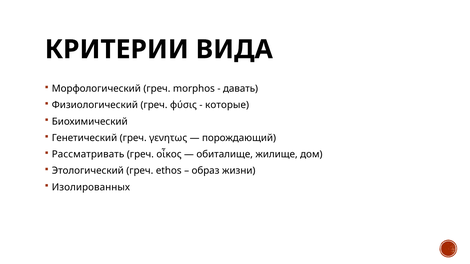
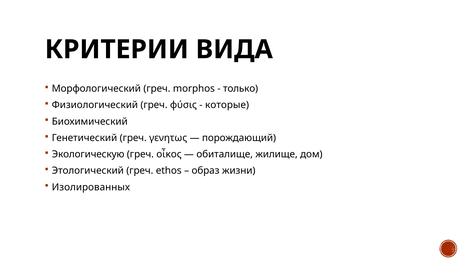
давать: давать -> только
Рассматривать: Рассматривать -> Экологическую
